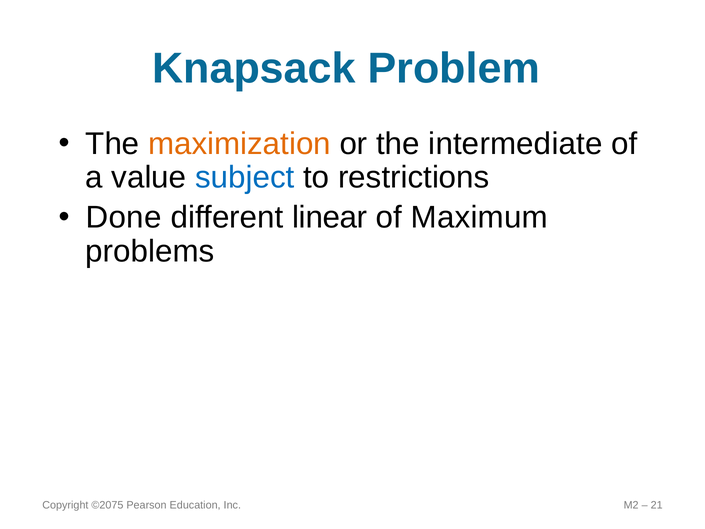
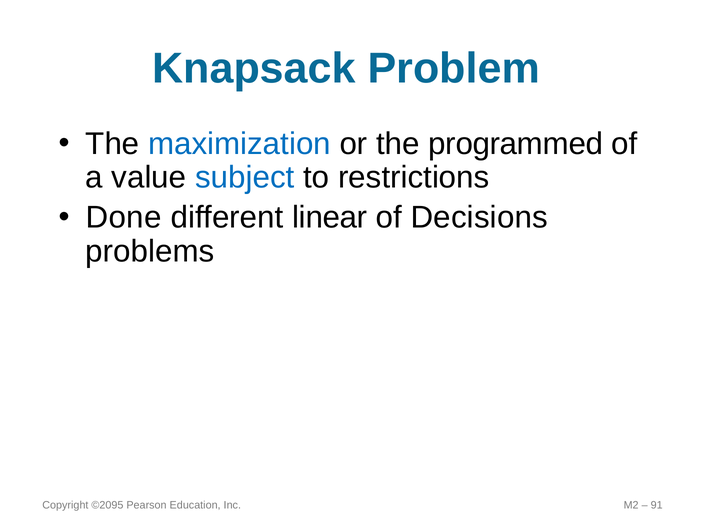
maximization colour: orange -> blue
intermediate: intermediate -> programmed
Maximum: Maximum -> Decisions
©2075: ©2075 -> ©2095
21: 21 -> 91
